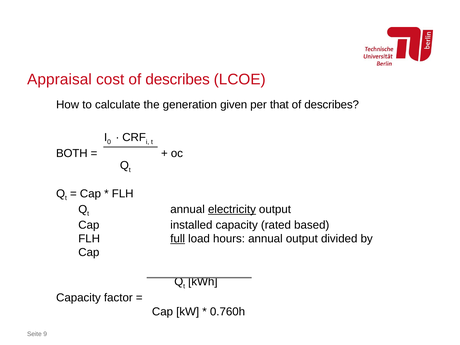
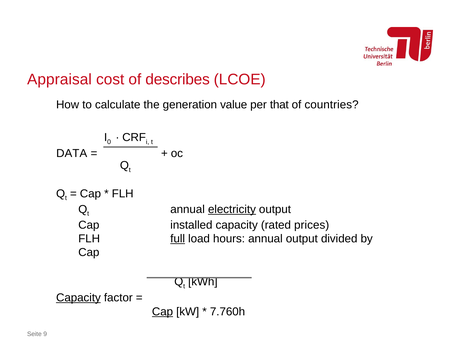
given: given -> value
describes at (332, 105): describes -> countries
BOTH: BOTH -> DATA
based: based -> prices
Capacity at (78, 298) underline: none -> present
Cap at (162, 312) underline: none -> present
0.760h: 0.760h -> 7.760h
